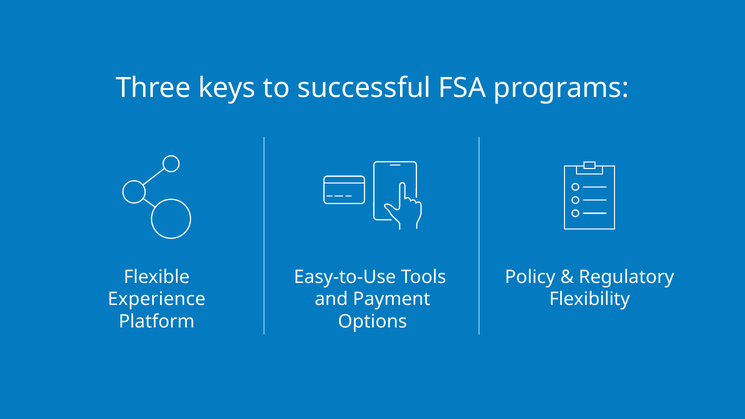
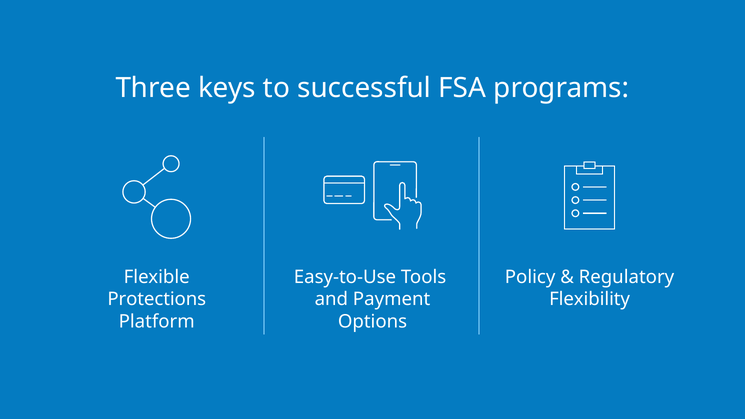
Experience: Experience -> Protections
